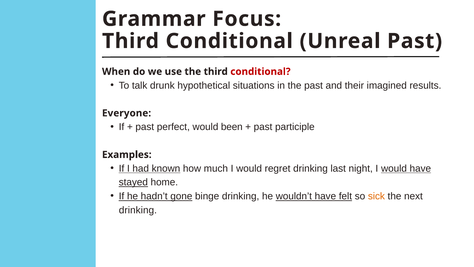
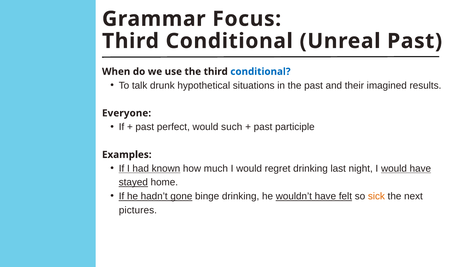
conditional at (260, 71) colour: red -> blue
been: been -> such
drinking at (138, 210): drinking -> pictures
